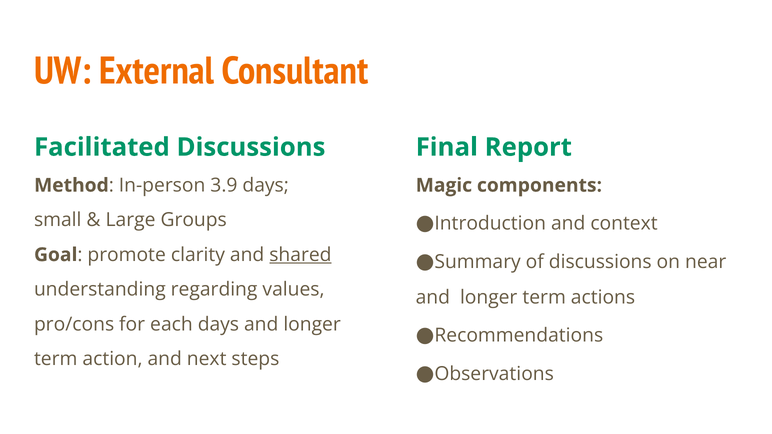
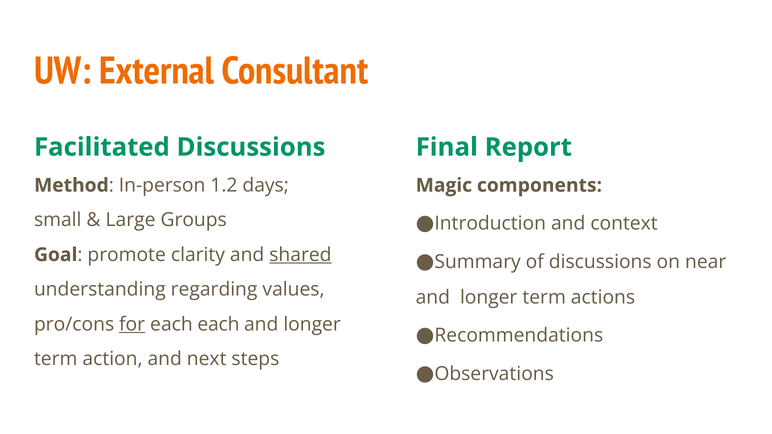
3.9: 3.9 -> 1.2
for underline: none -> present
each days: days -> each
